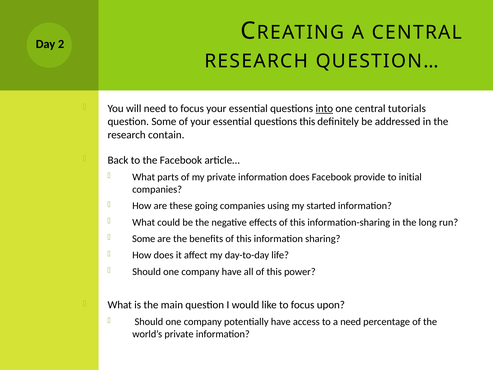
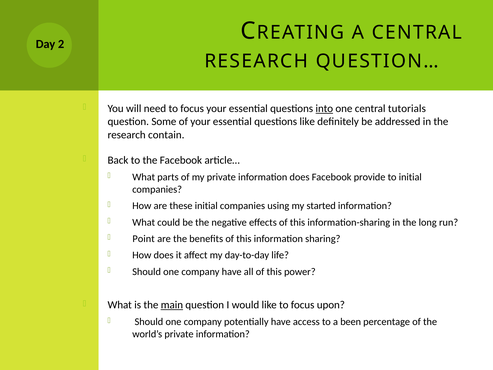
questions this: this -> like
these going: going -> initial
Some at (144, 239): Some -> Point
main underline: none -> present
a need: need -> been
